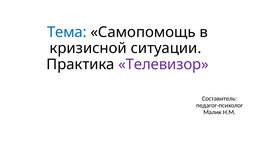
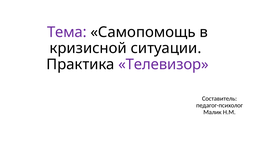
Тема colour: blue -> purple
